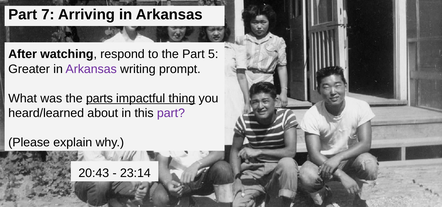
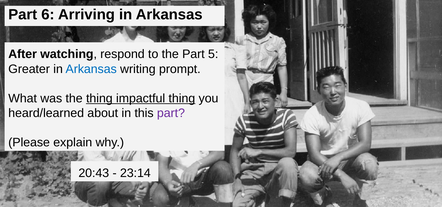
7: 7 -> 6
Arkansas at (91, 69) colour: purple -> blue
the parts: parts -> thing
